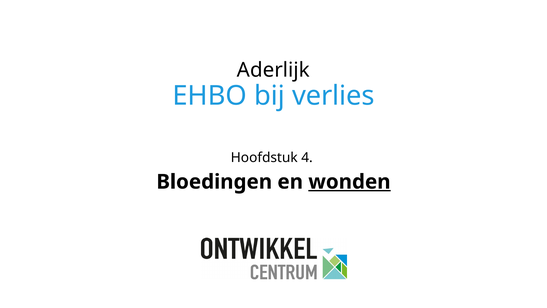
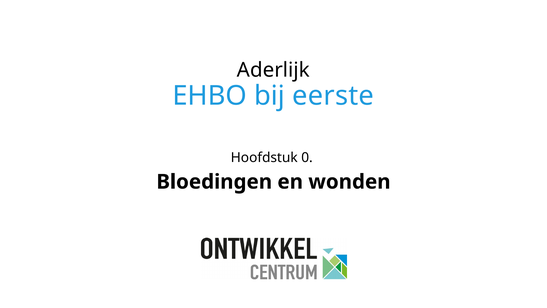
verlies: verlies -> eerste
4: 4 -> 0
wonden underline: present -> none
